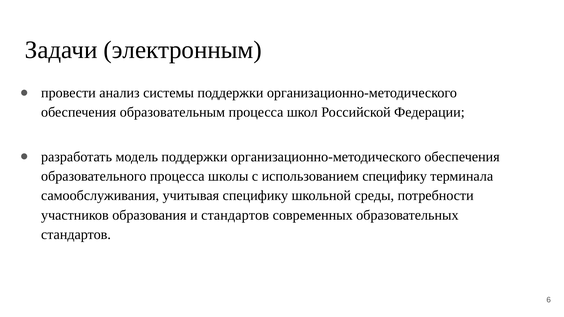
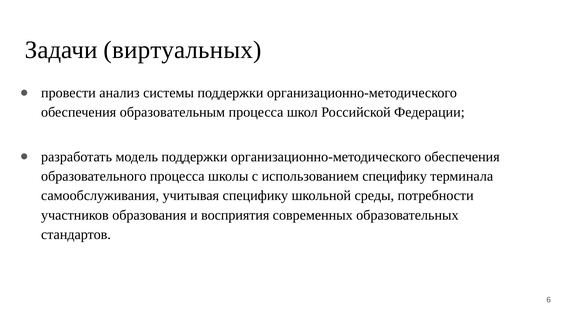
электронным: электронным -> виртуальных
и стандартов: стандартов -> восприятия
